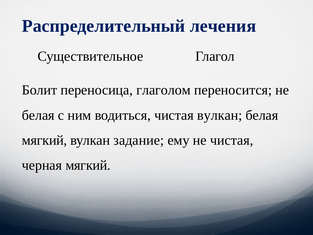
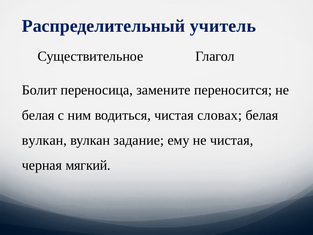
лечения: лечения -> учитель
глаголом: глаголом -> замените
чистая вулкан: вулкан -> словах
мягкий at (45, 140): мягкий -> вулкан
